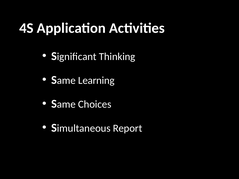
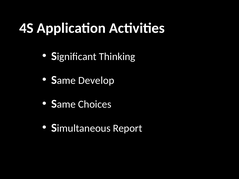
Learning: Learning -> Develop
